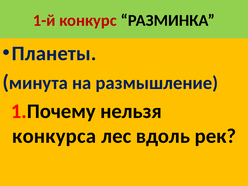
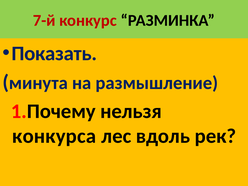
1-й: 1-й -> 7-й
Планеты: Планеты -> Показать
